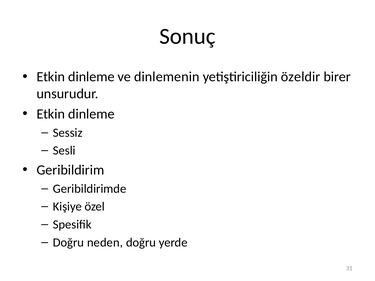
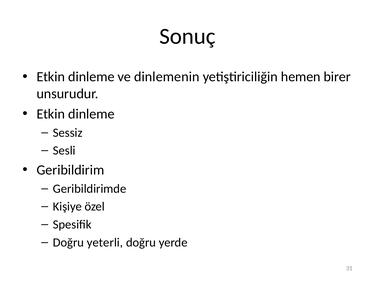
özeldir: özeldir -> hemen
neden: neden -> yeterli
